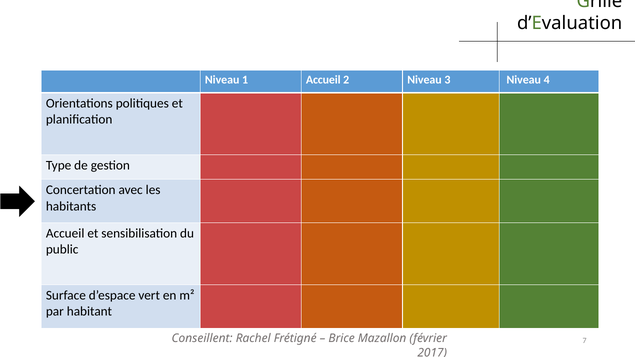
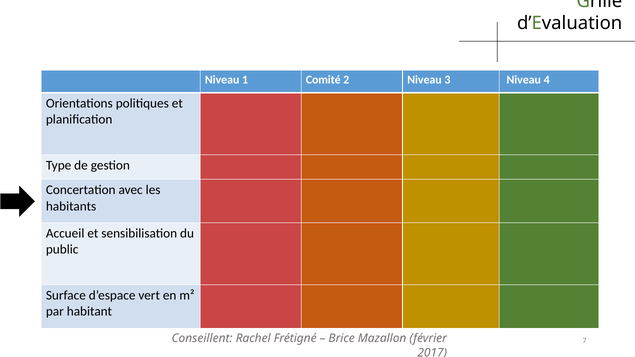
1 Accueil: Accueil -> Comité
